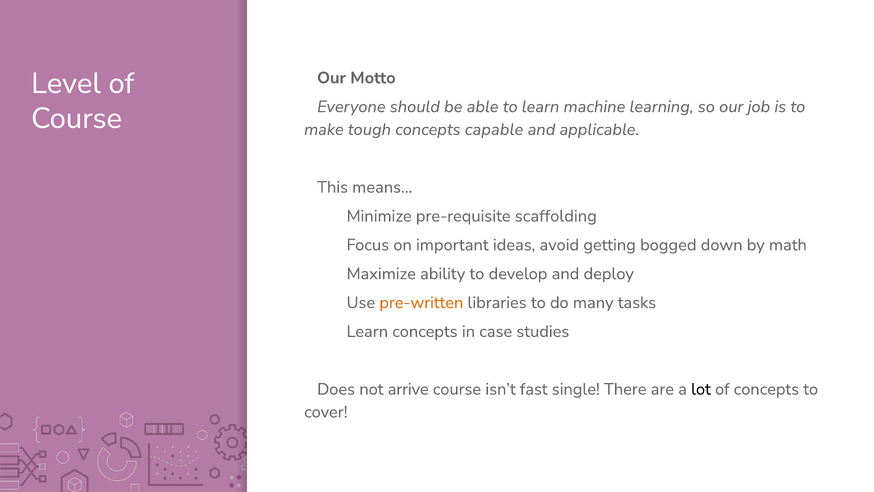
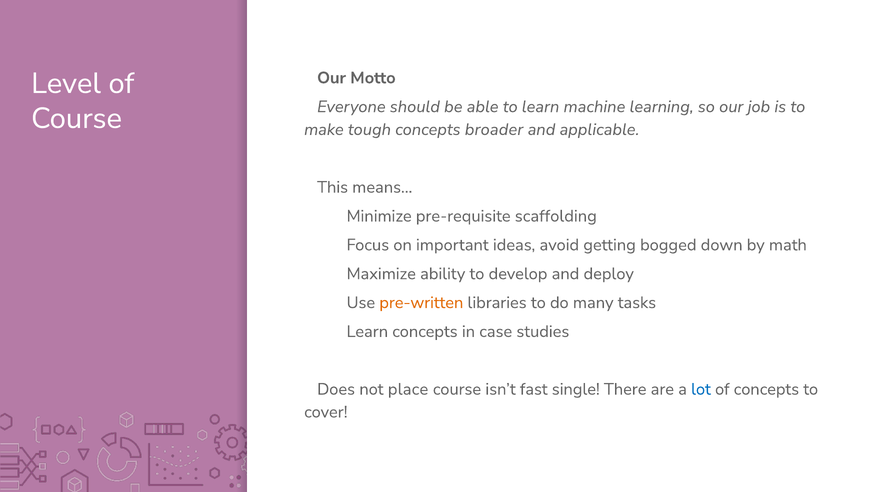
capable: capable -> broader
arrive: arrive -> place
lot colour: black -> blue
